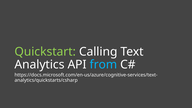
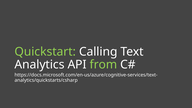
from colour: light blue -> light green
